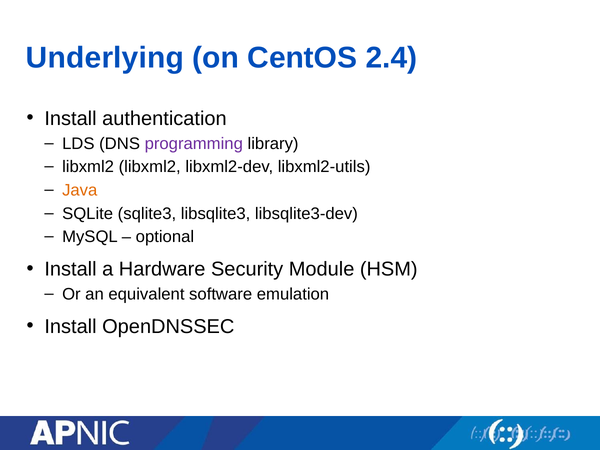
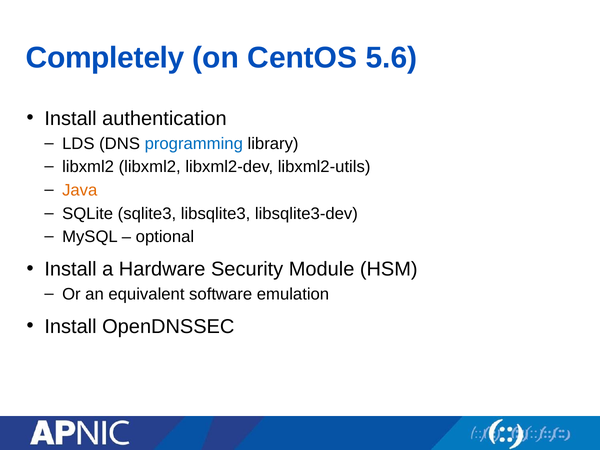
Underlying: Underlying -> Completely
2.4: 2.4 -> 5.6
programming colour: purple -> blue
